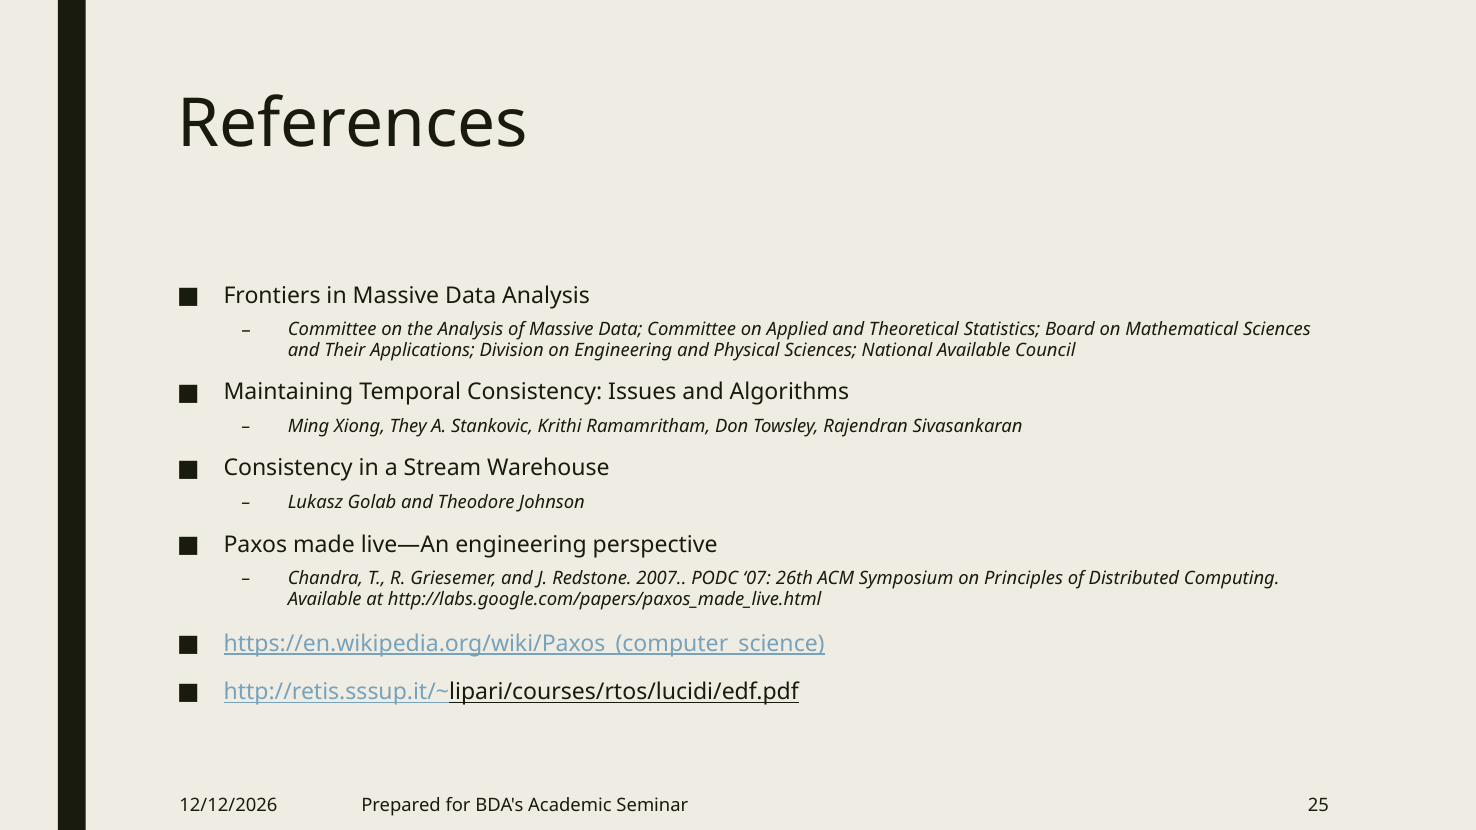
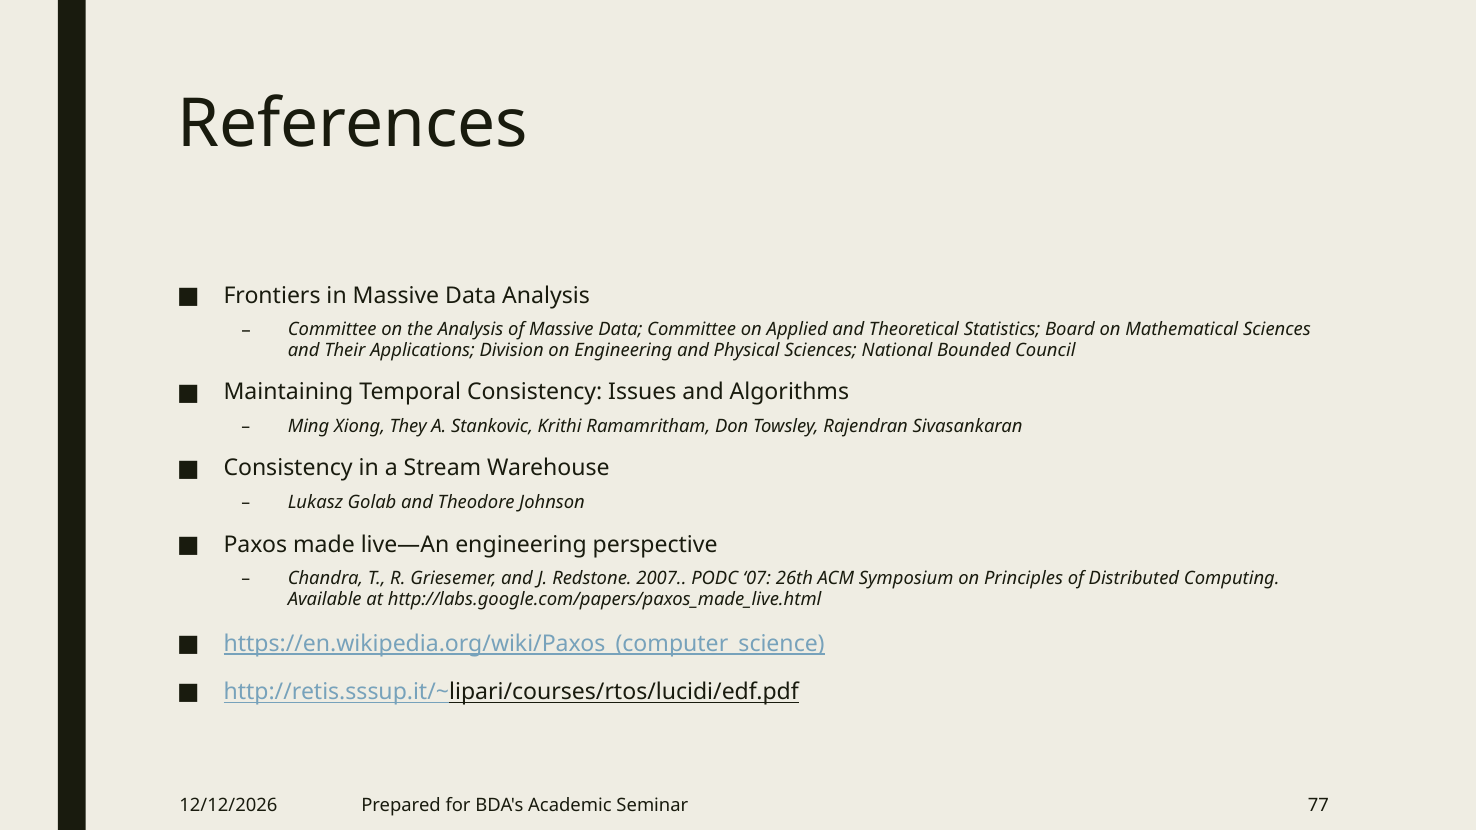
National Available: Available -> Bounded
25: 25 -> 77
